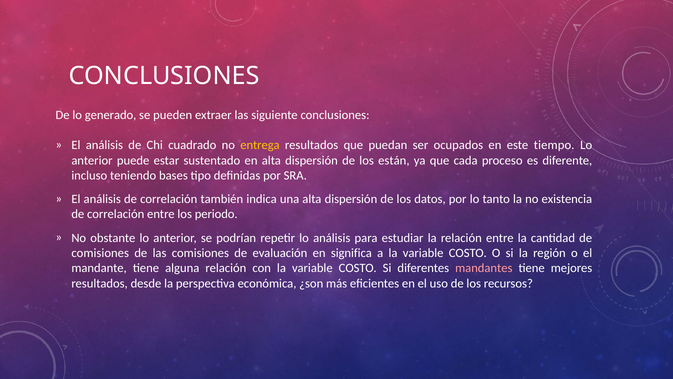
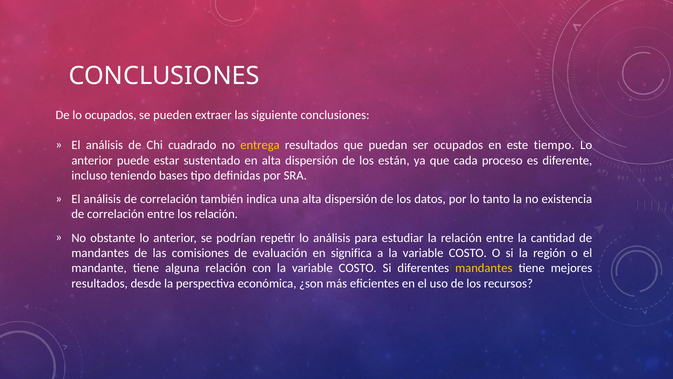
lo generado: generado -> ocupados
los periodo: periodo -> relación
comisiones at (100, 253): comisiones -> mandantes
mandantes at (484, 268) colour: pink -> yellow
